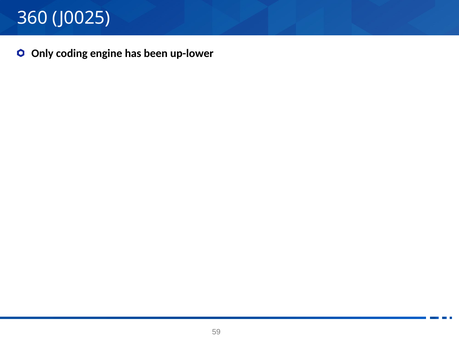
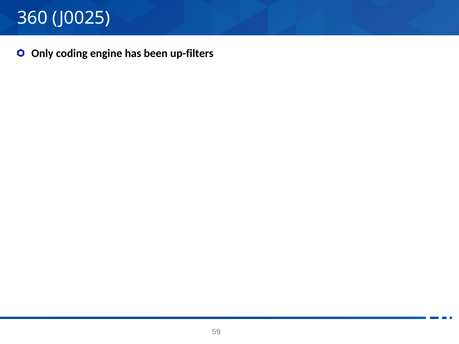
up-lower: up-lower -> up-filters
